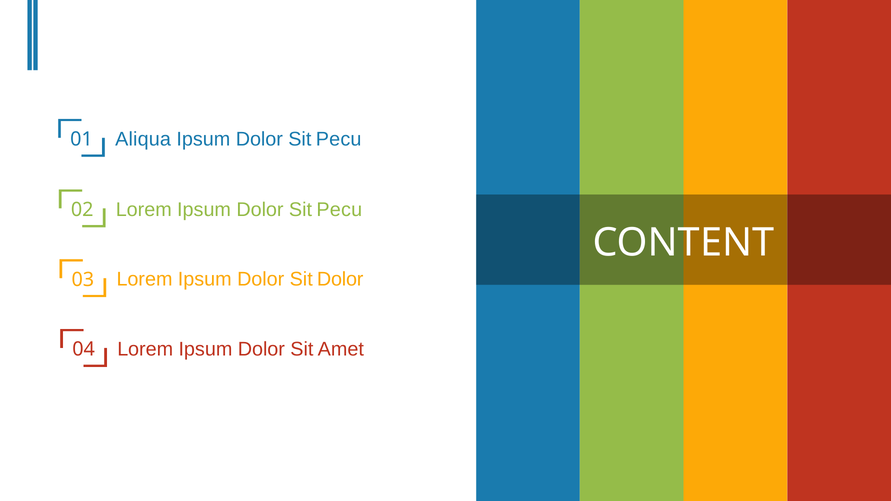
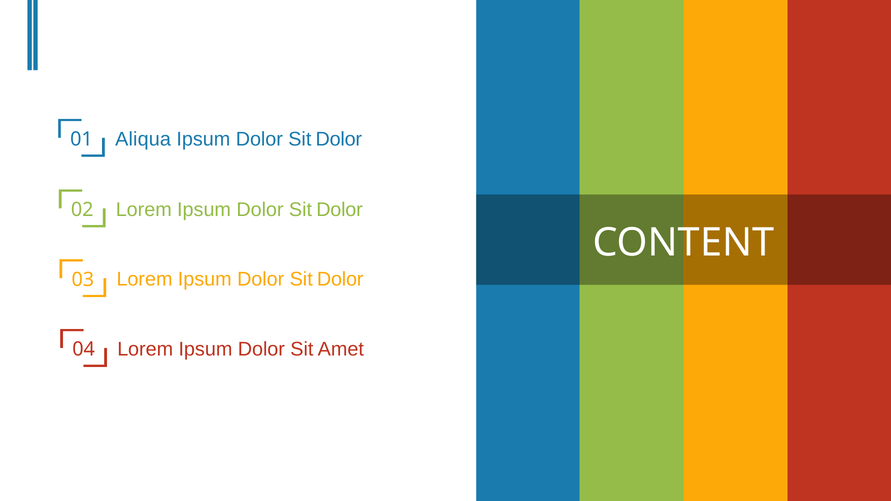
Pecu at (339, 139): Pecu -> Dolor
Pecu at (339, 210): Pecu -> Dolor
